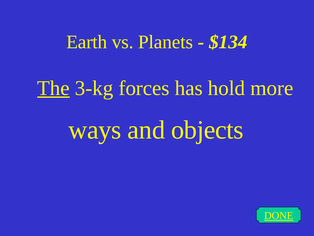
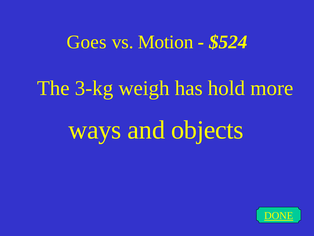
Earth: Earth -> Goes
Planets: Planets -> Motion
$134: $134 -> $524
The underline: present -> none
forces: forces -> weigh
